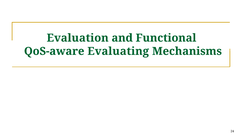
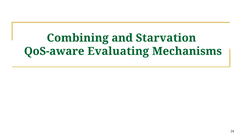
Evaluation: Evaluation -> Combining
Functional: Functional -> Starvation
